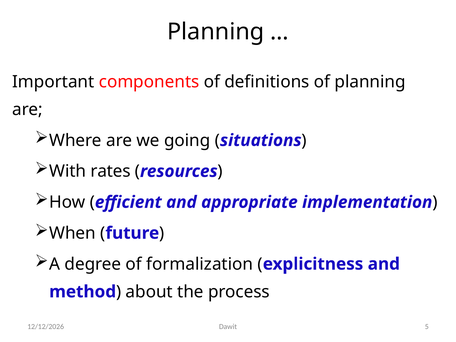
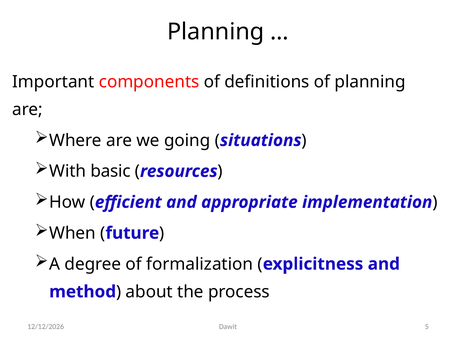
rates: rates -> basic
